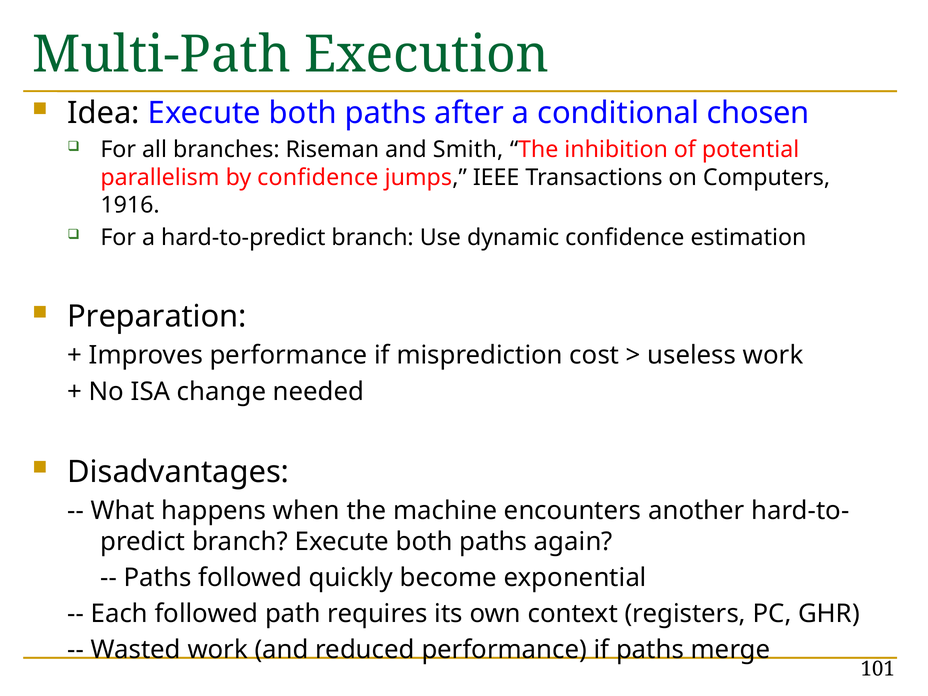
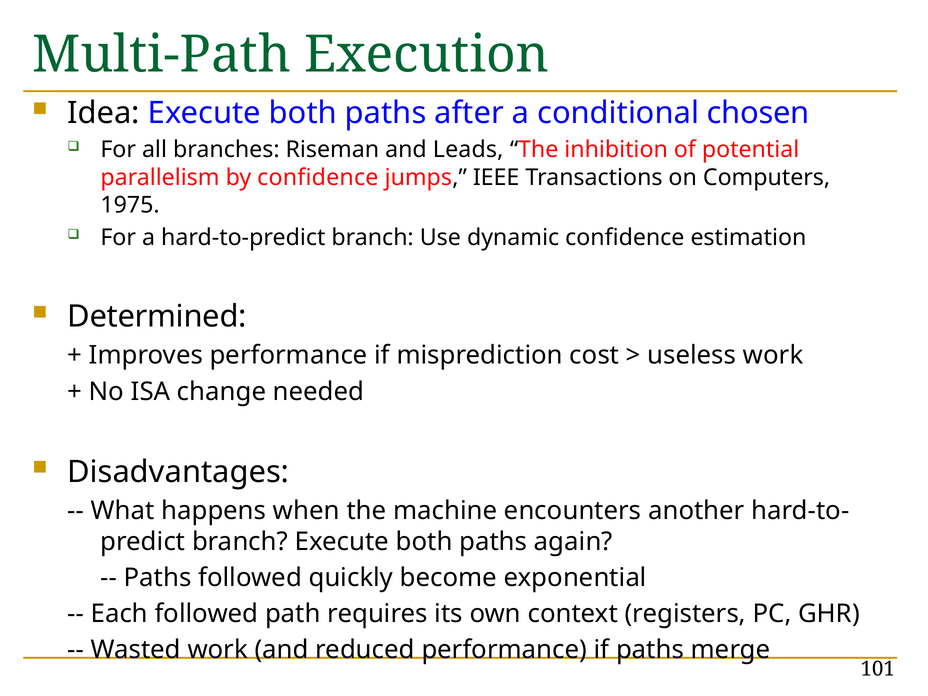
Smith: Smith -> Leads
1916: 1916 -> 1975
Preparation: Preparation -> Determined
